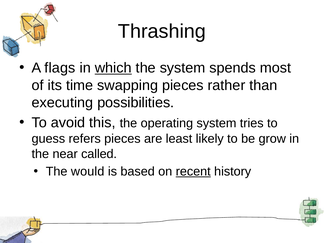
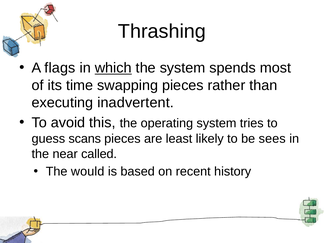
possibilities: possibilities -> inadvertent
refers: refers -> scans
grow: grow -> sees
recent underline: present -> none
